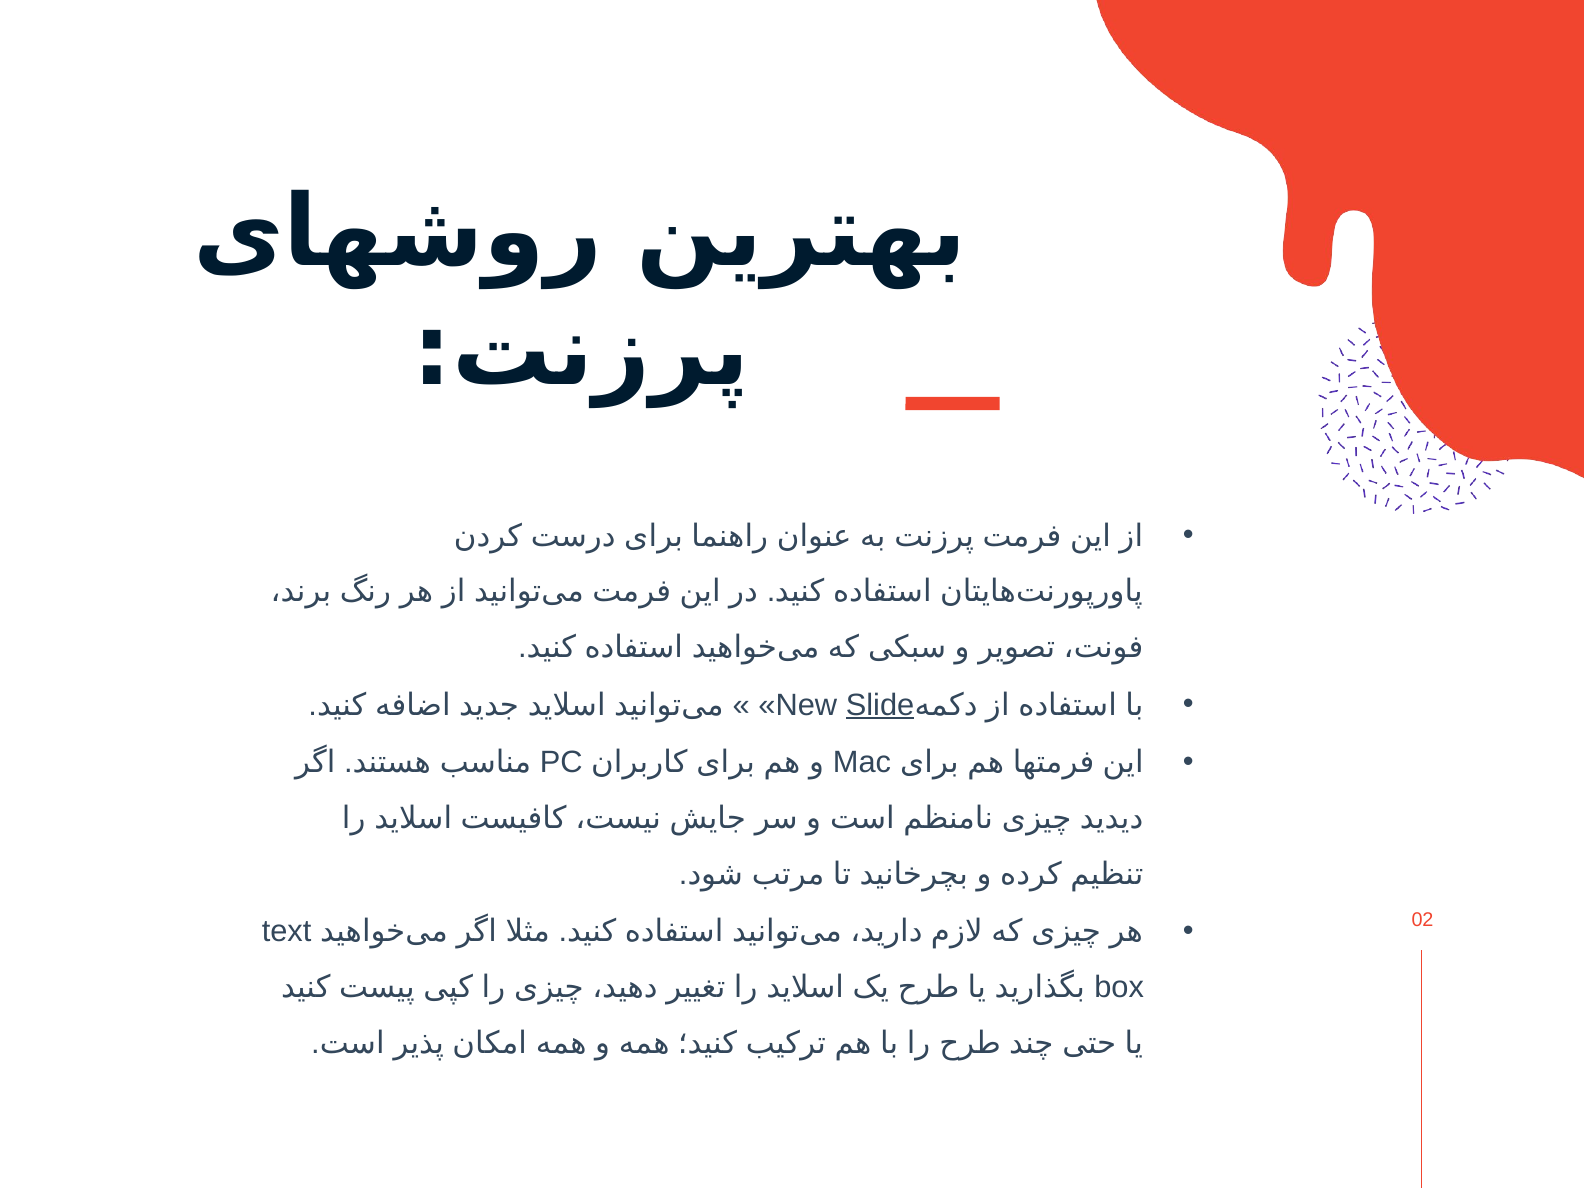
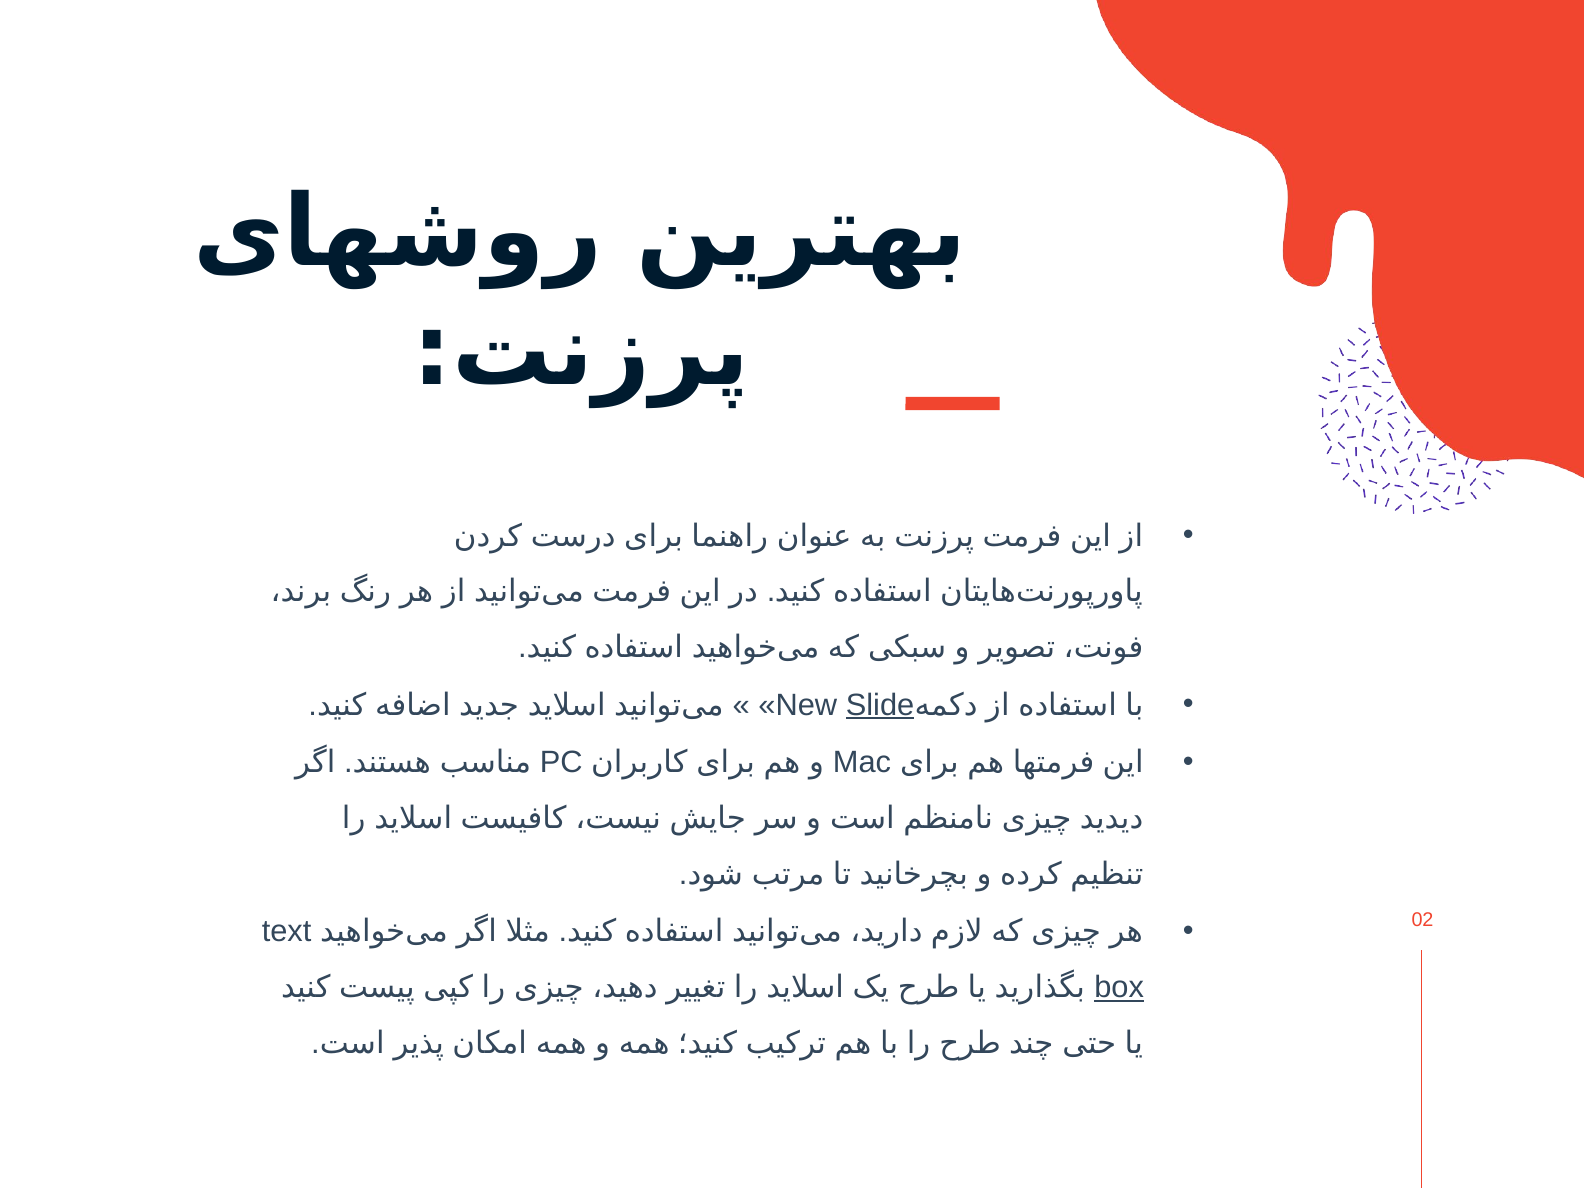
box underline: none -> present
